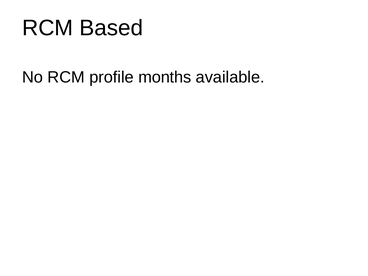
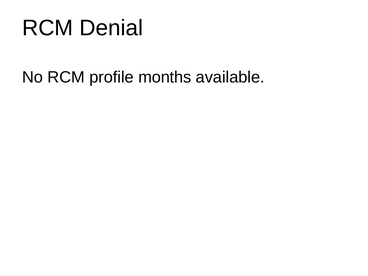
Based: Based -> Denial
